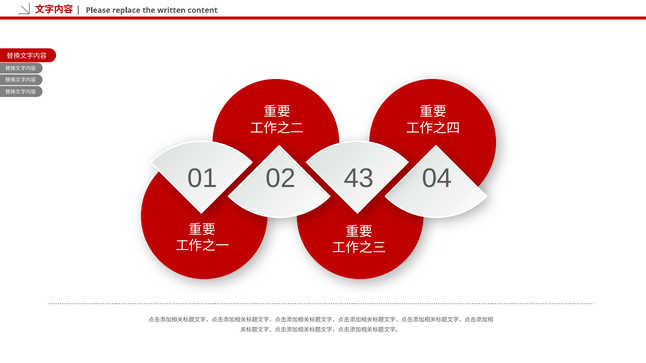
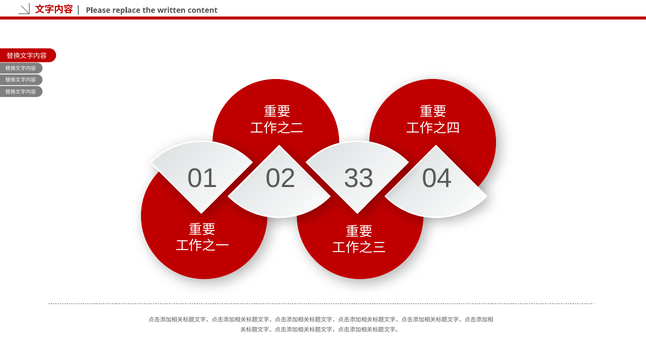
43: 43 -> 33
